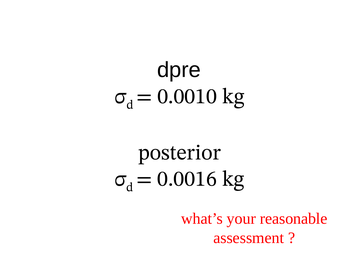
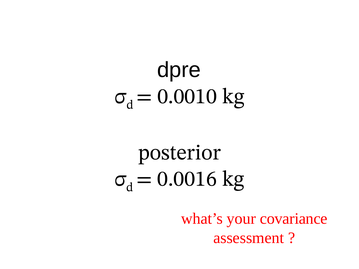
reasonable: reasonable -> covariance
